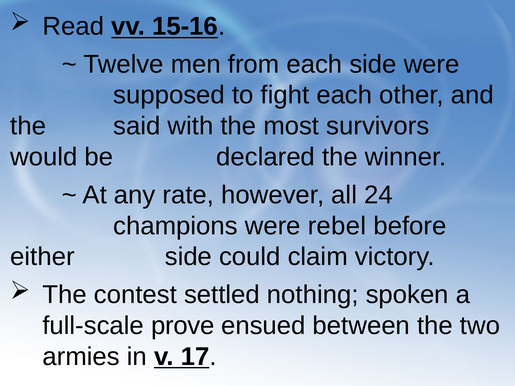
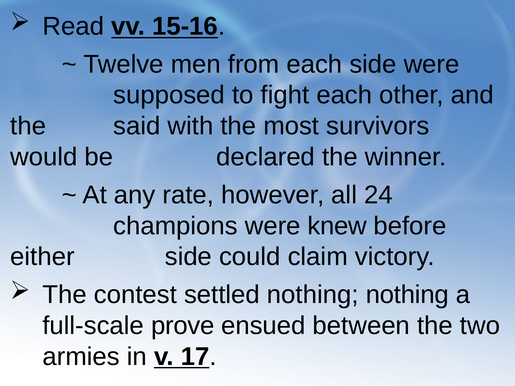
rebel: rebel -> knew
nothing spoken: spoken -> nothing
